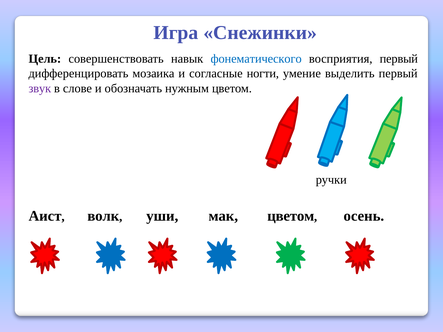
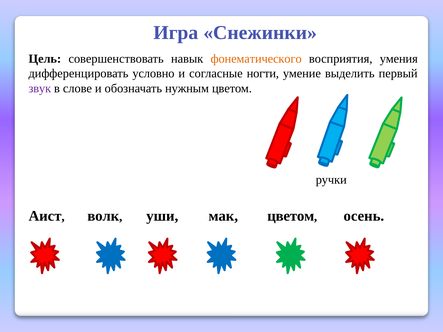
фонематического colour: blue -> orange
восприятия первый: первый -> умения
мозаика: мозаика -> условно
